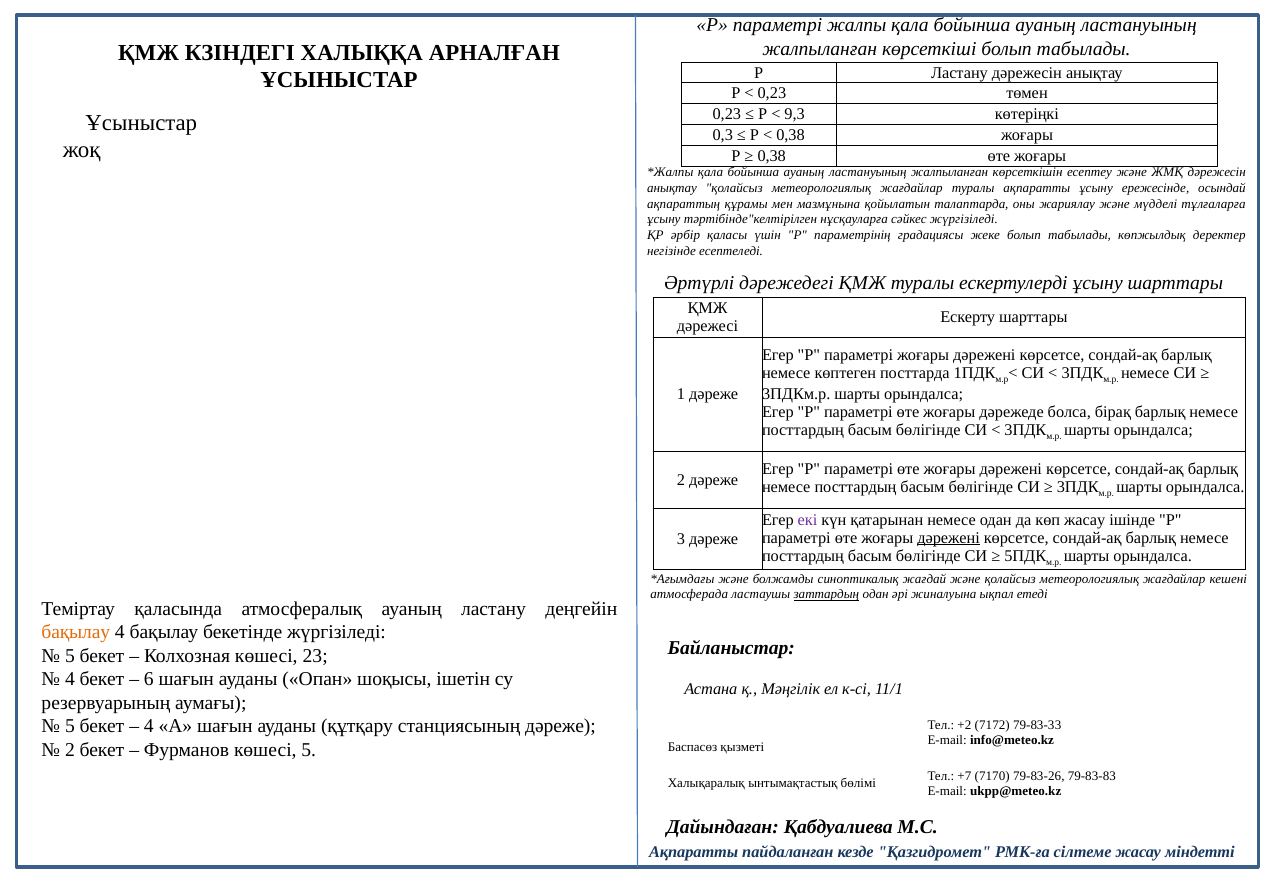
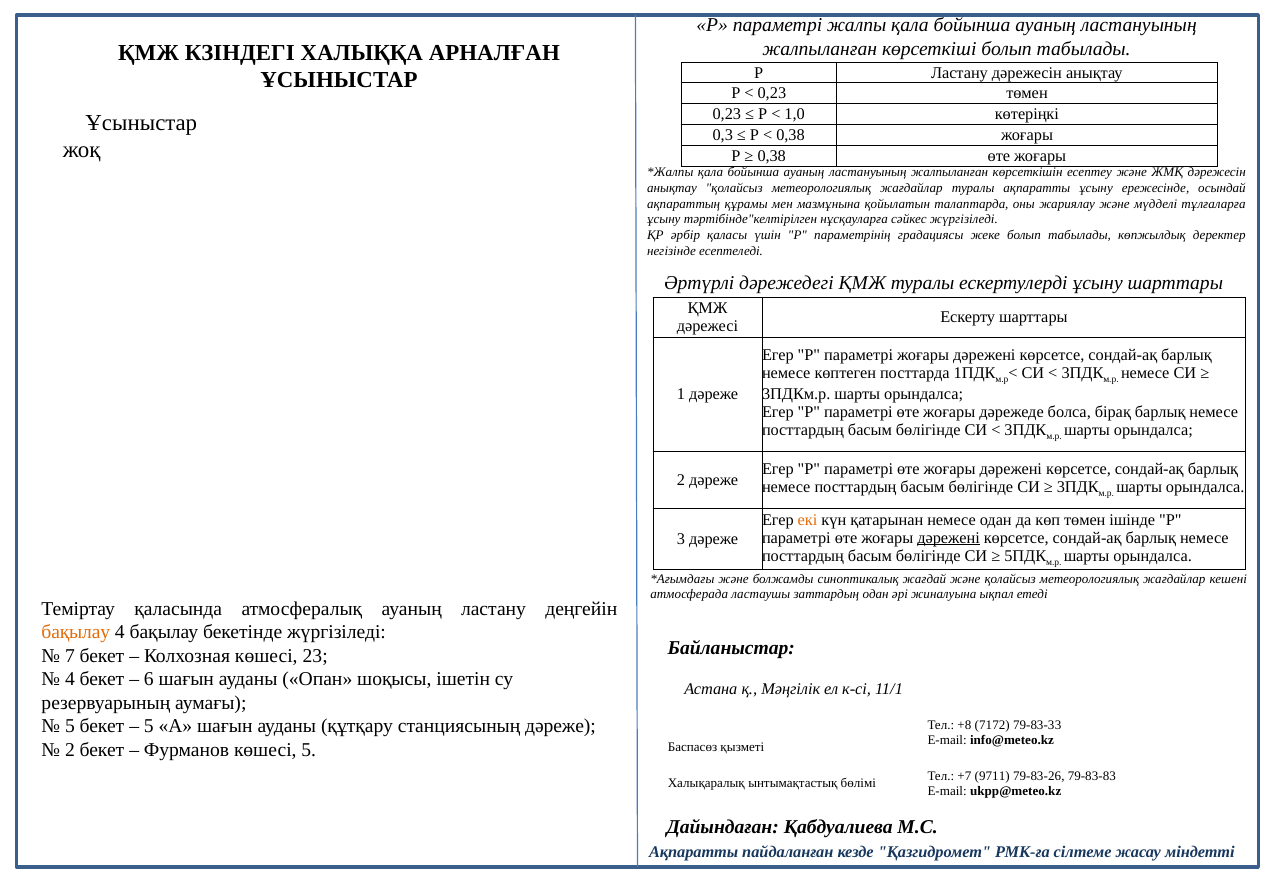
9,3: 9,3 -> 1,0
екі colour: purple -> orange
көп жасау: жасау -> төмен
заттардың underline: present -> none
5 at (70, 656): 5 -> 7
4 at (149, 727): 4 -> 5
+2: +2 -> +8
7170: 7170 -> 9711
